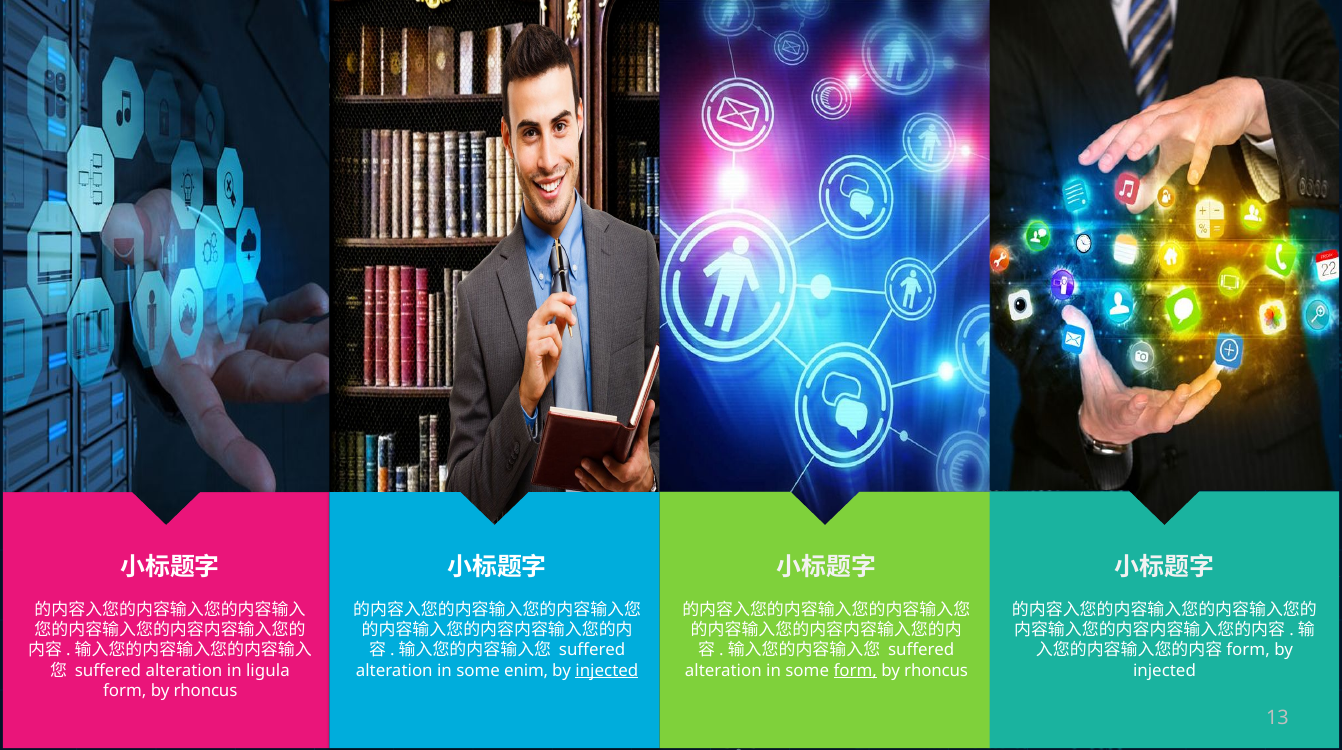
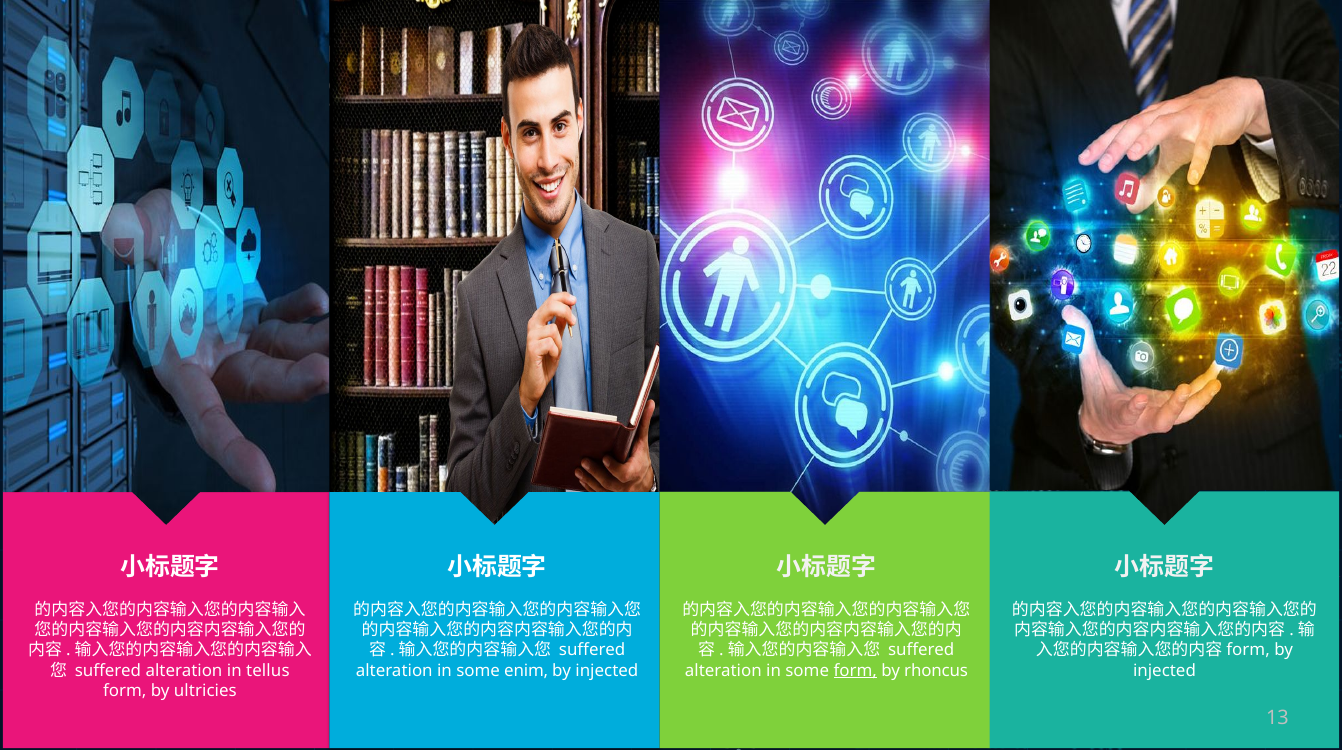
ligula: ligula -> tellus
injected at (607, 671) underline: present -> none
rhoncus at (205, 691): rhoncus -> ultricies
